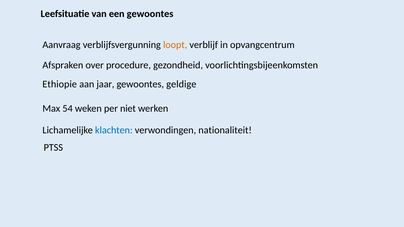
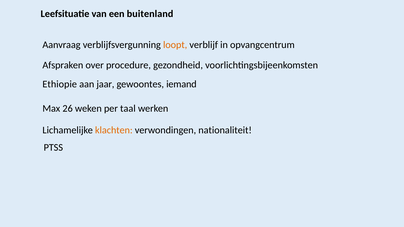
een gewoontes: gewoontes -> buitenland
geldige: geldige -> iemand
54: 54 -> 26
niet: niet -> taal
klachten colour: blue -> orange
